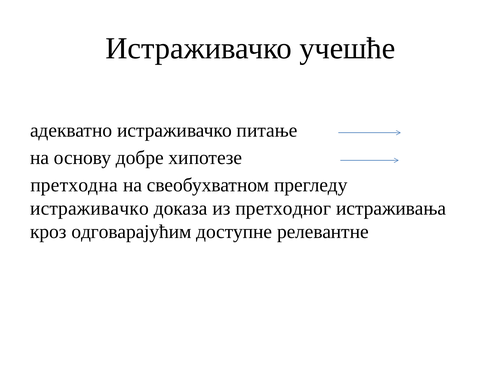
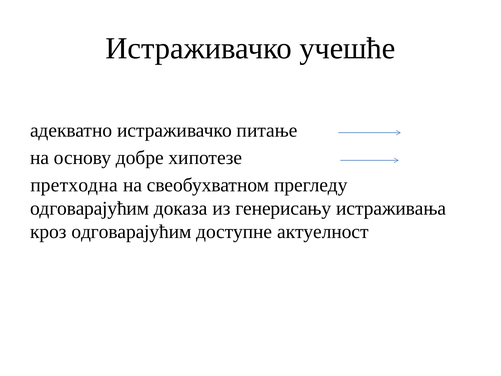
истраживачко at (89, 208): истраживачко -> одговарајућим
претходног: претходног -> генерисању
релевантне: релевантне -> актуелност
